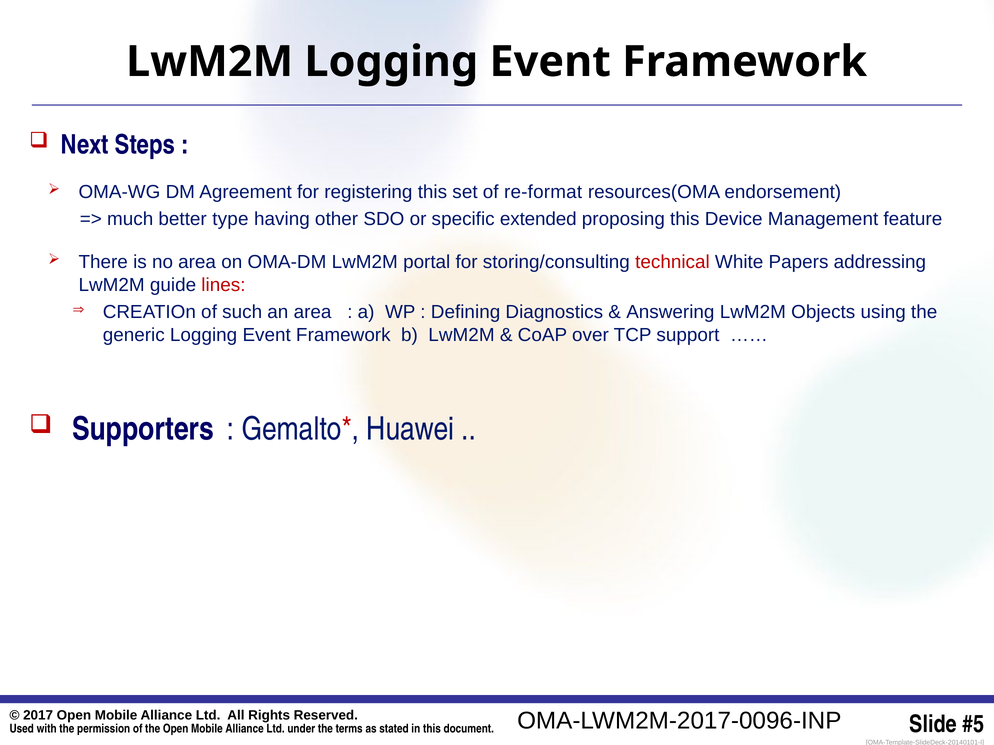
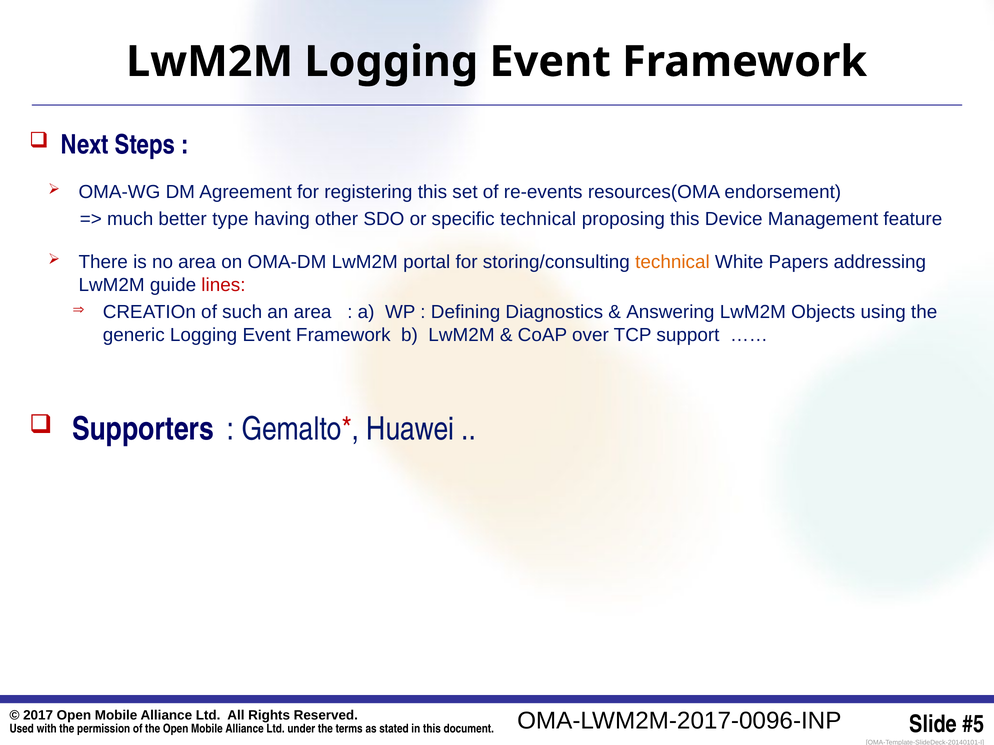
re-format: re-format -> re-events
specific extended: extended -> technical
technical at (672, 262) colour: red -> orange
